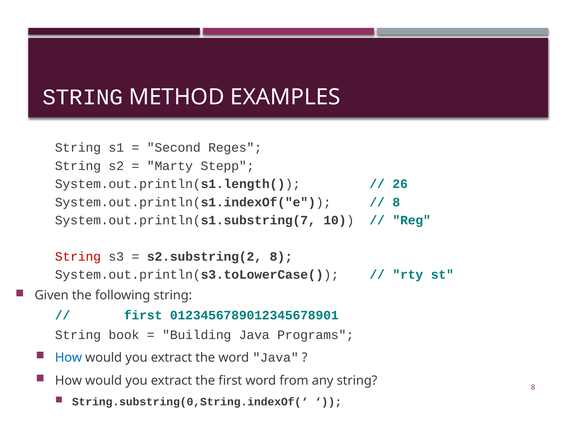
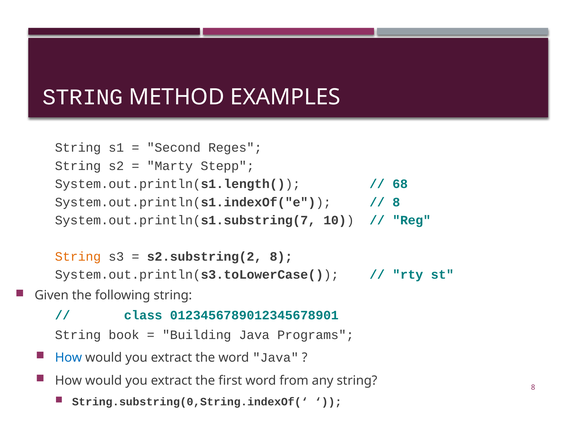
26: 26 -> 68
String at (78, 256) colour: red -> orange
first at (143, 315): first -> class
